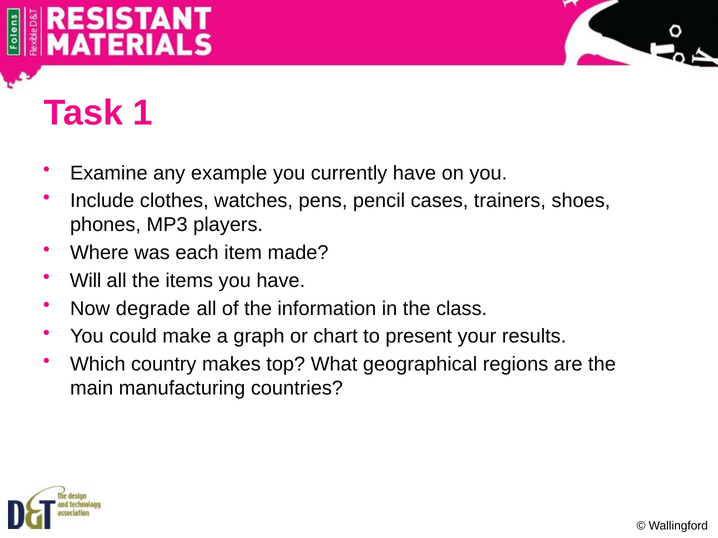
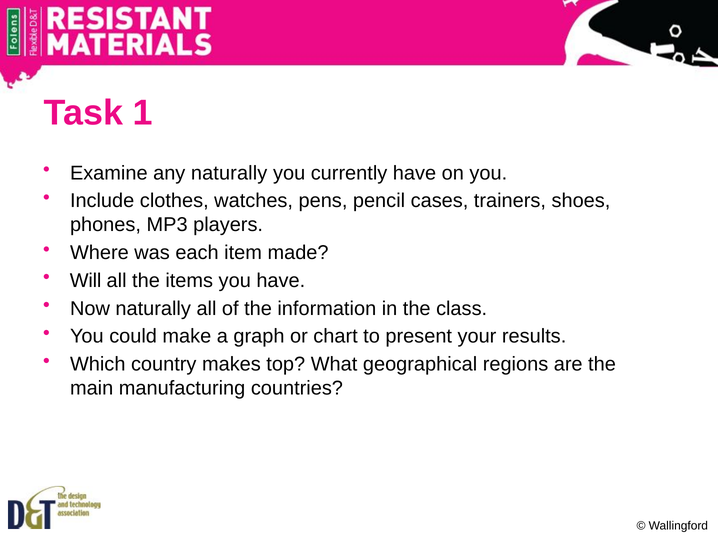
any example: example -> naturally
Now degrade: degrade -> naturally
